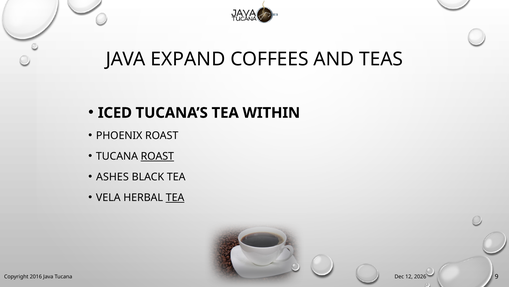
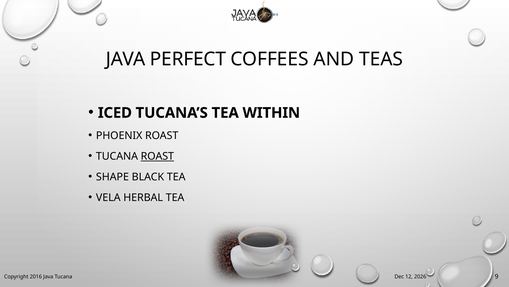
EXPAND: EXPAND -> PERFECT
ASHES: ASHES -> SHAPE
TEA at (175, 197) underline: present -> none
